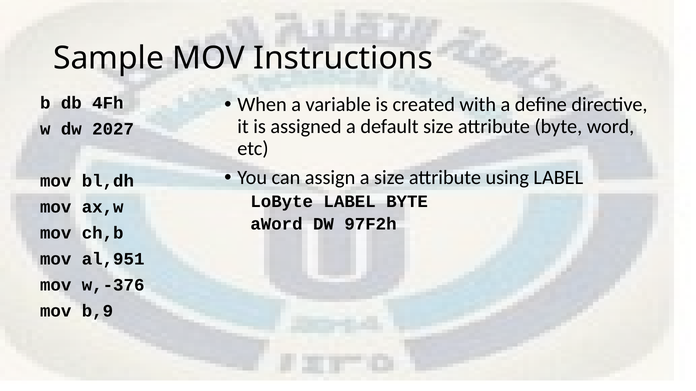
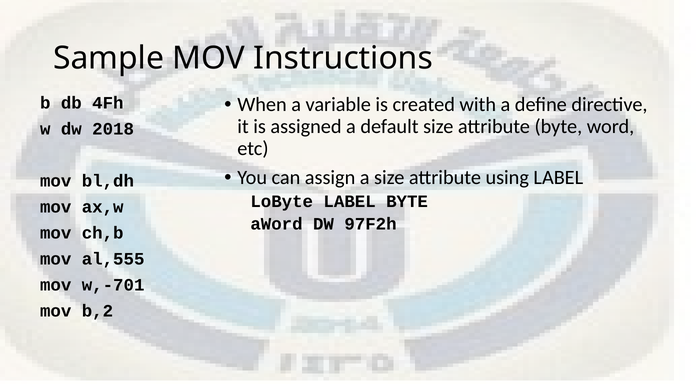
2027: 2027 -> 2018
al,951: al,951 -> al,555
w,-376: w,-376 -> w,-701
b,9: b,9 -> b,2
